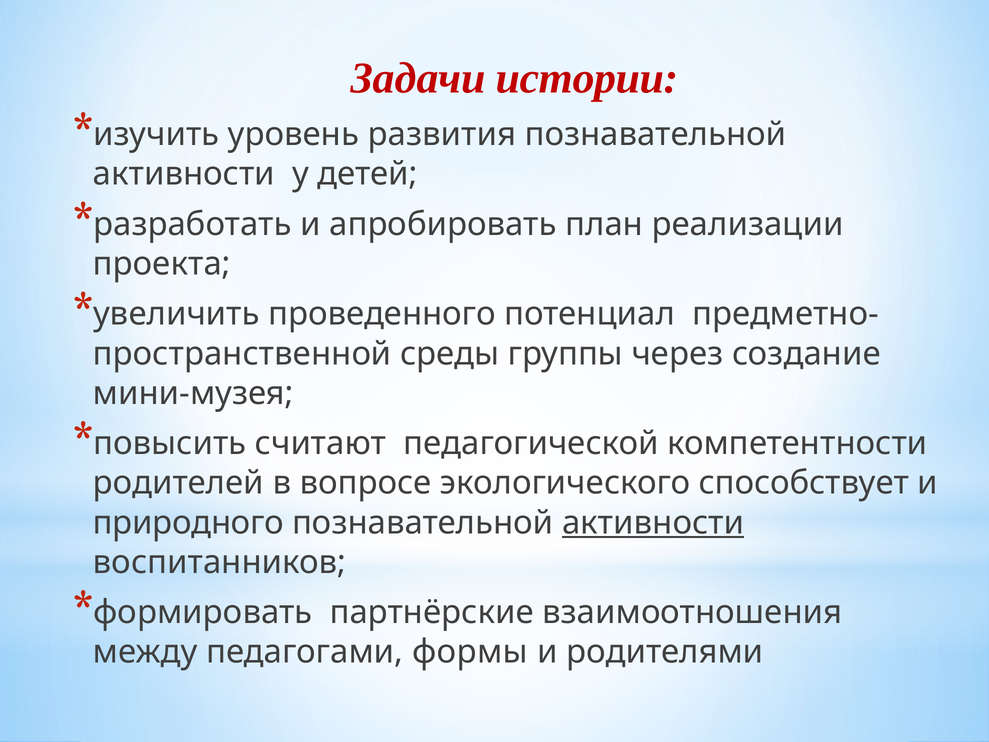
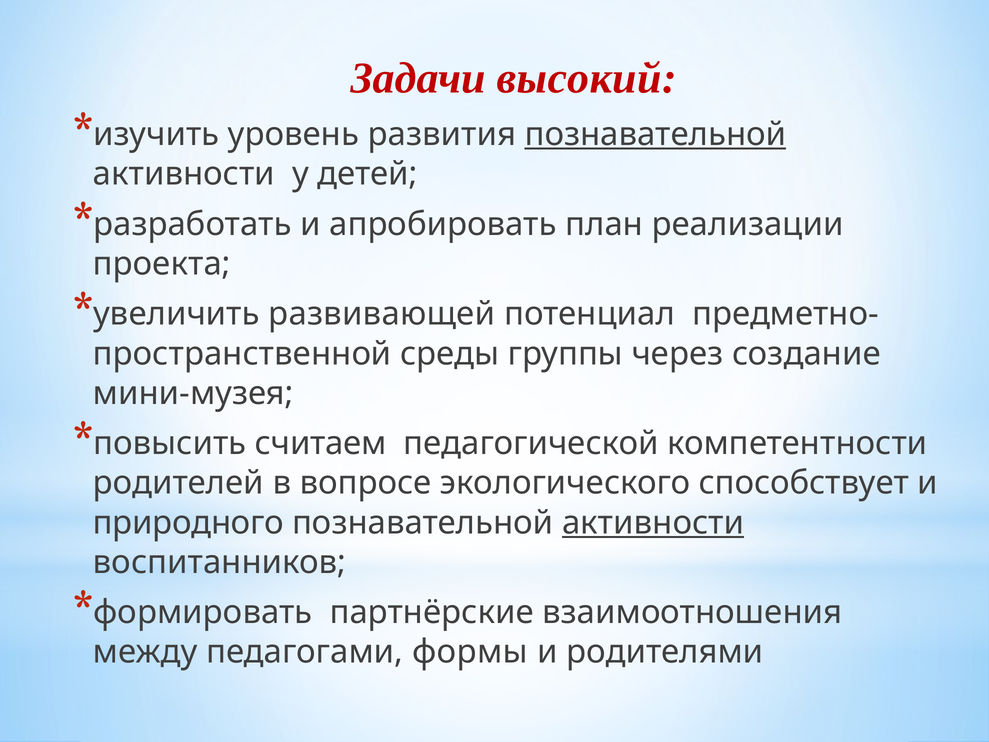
истории: истории -> высокий
познавательной at (655, 134) underline: none -> present
проведенного: проведенного -> развивающей
считают: считают -> считаем
